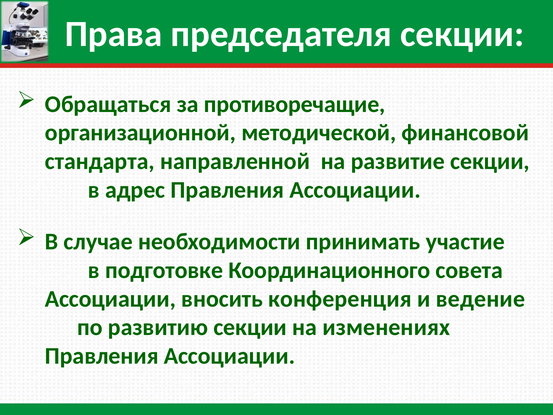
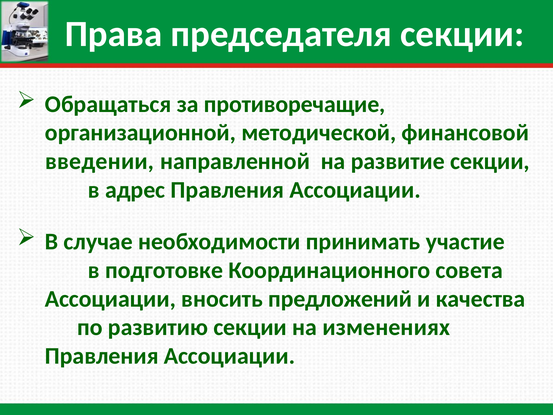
стандарта: стандарта -> введении
конференция: конференция -> предложений
ведение: ведение -> качества
